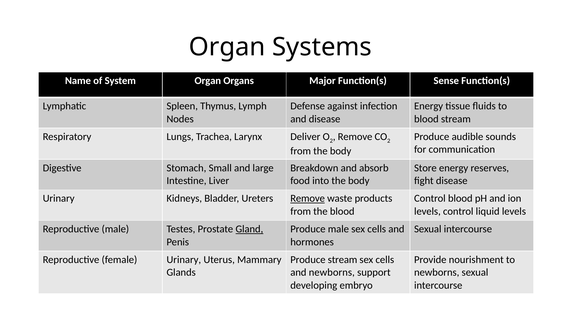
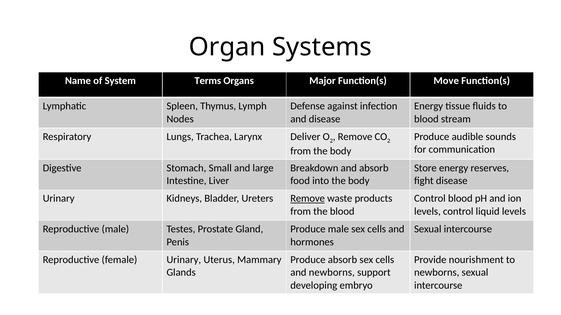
System Organ: Organ -> Terms
Sense: Sense -> Move
Gland underline: present -> none
Produce stream: stream -> absorb
